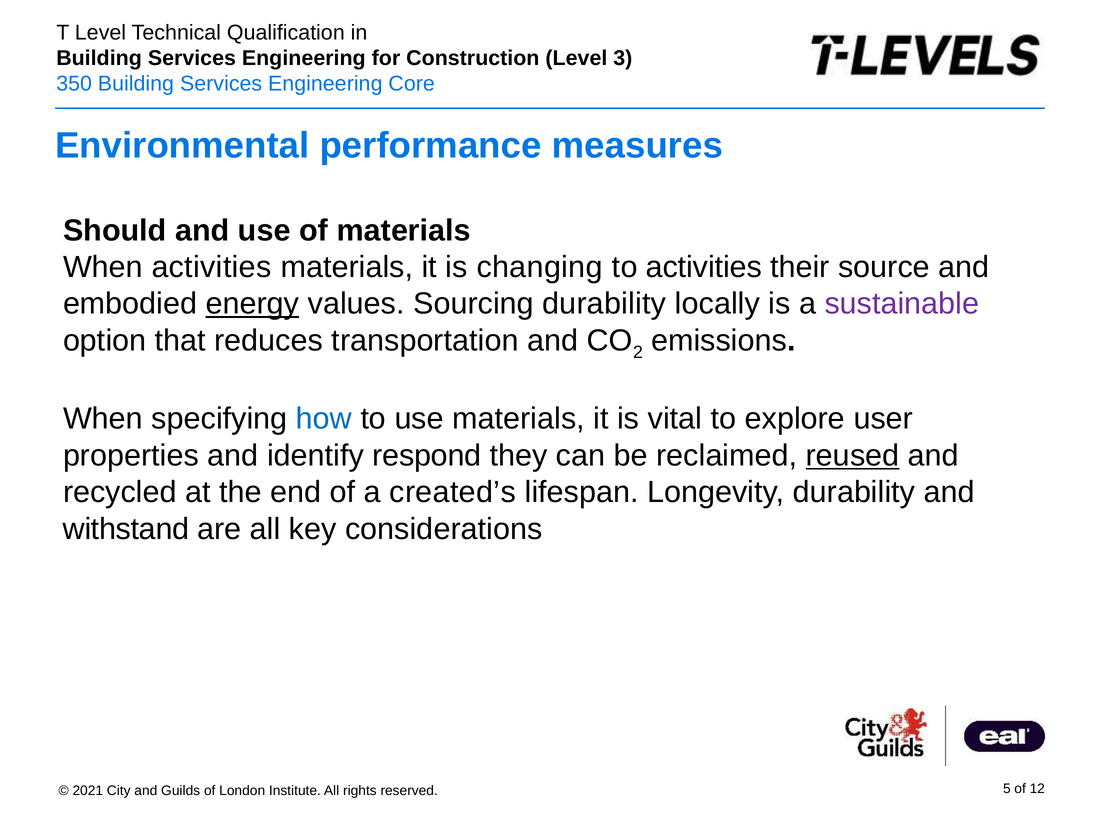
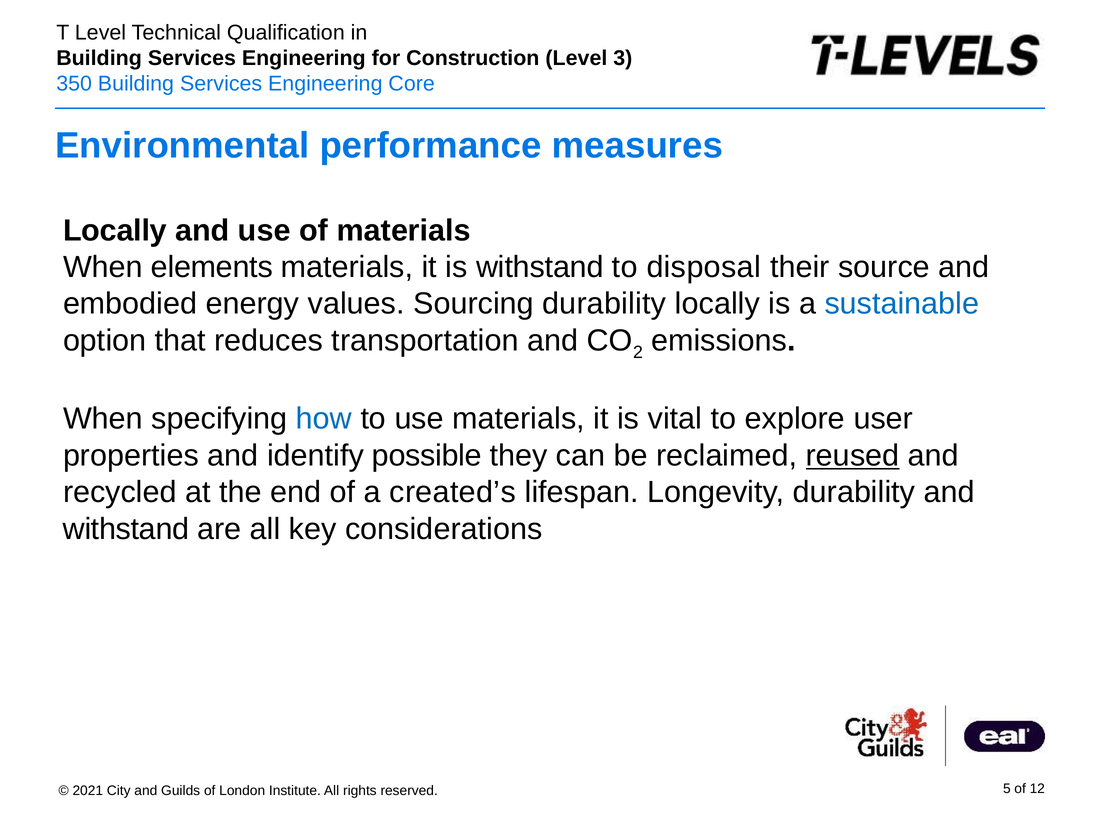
Should at (115, 230): Should -> Locally
When activities: activities -> elements
is changing: changing -> withstand
to activities: activities -> disposal
energy underline: present -> none
sustainable colour: purple -> blue
respond: respond -> possible
